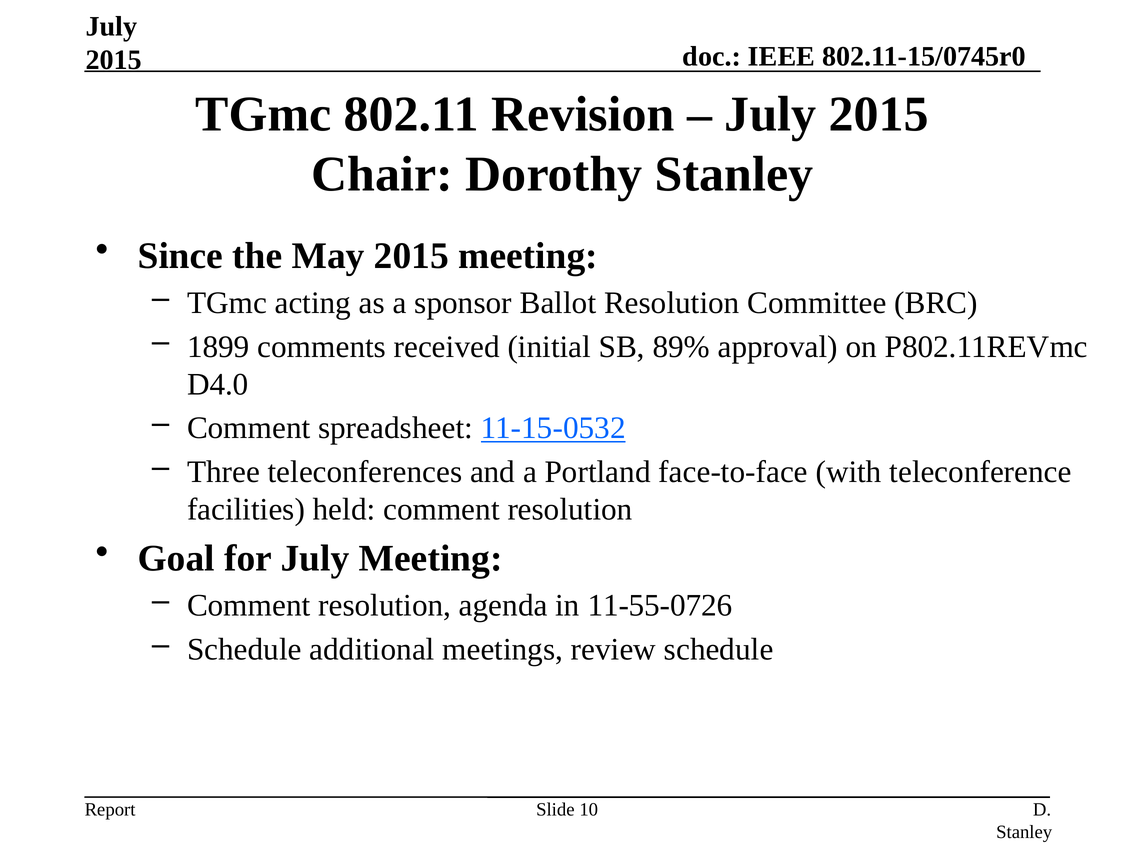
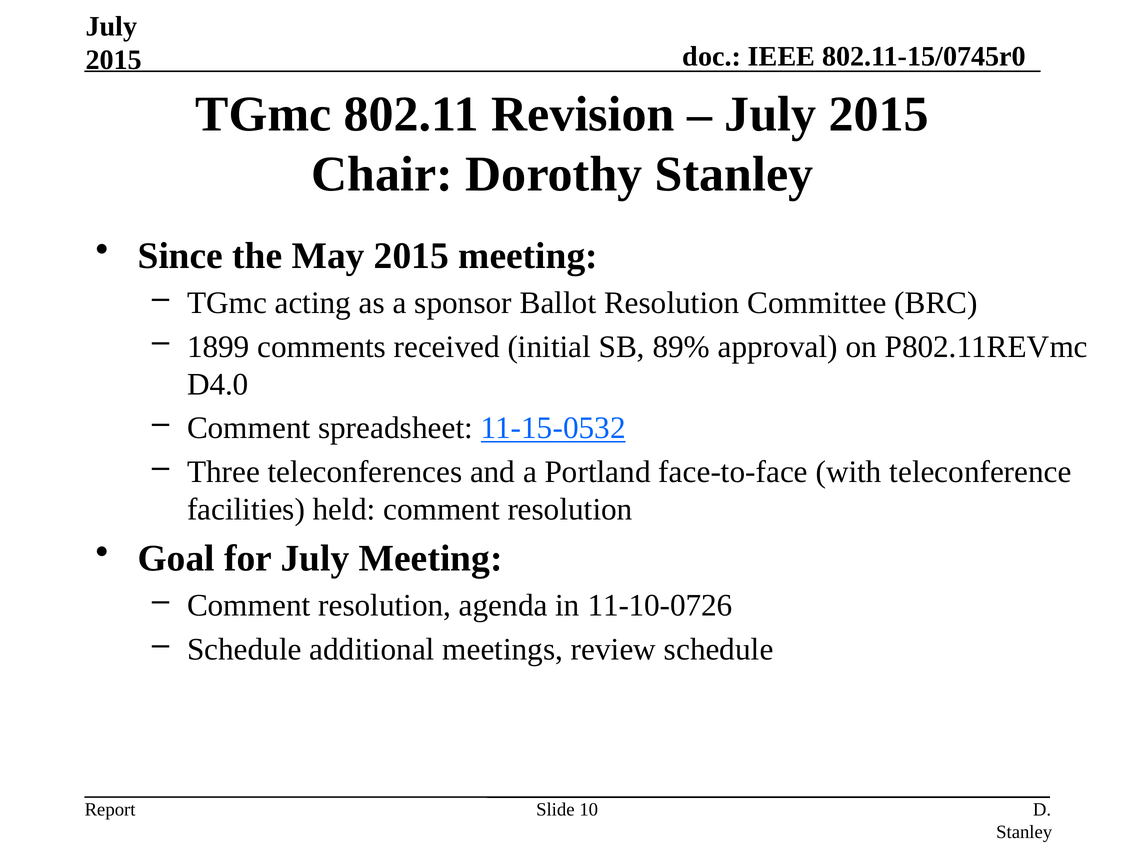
11-55-0726: 11-55-0726 -> 11-10-0726
